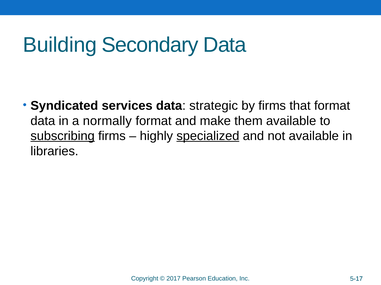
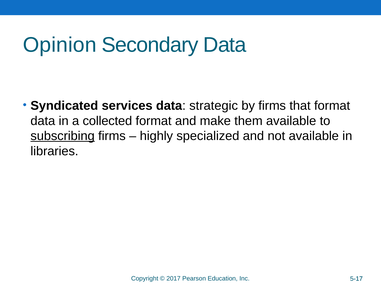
Building: Building -> Opinion
normally: normally -> collected
specialized underline: present -> none
